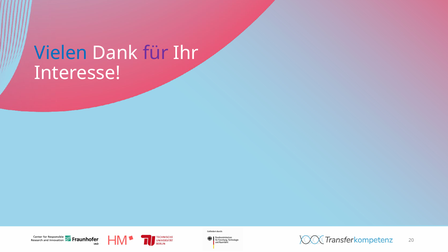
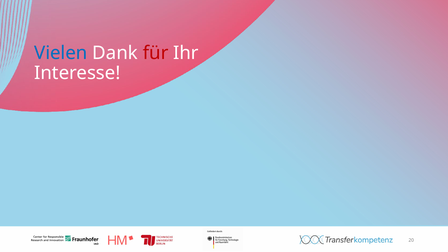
für colour: purple -> red
